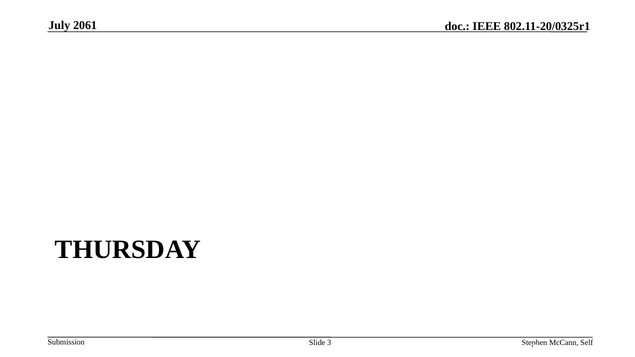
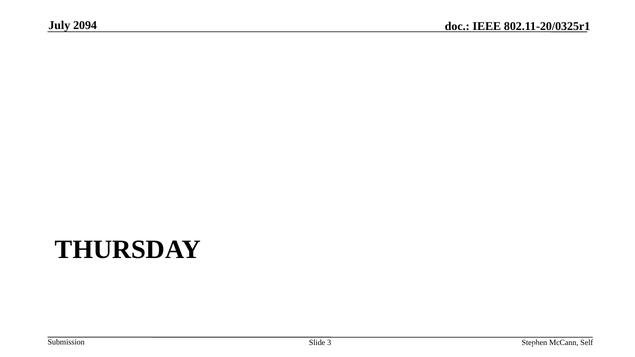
2061: 2061 -> 2094
